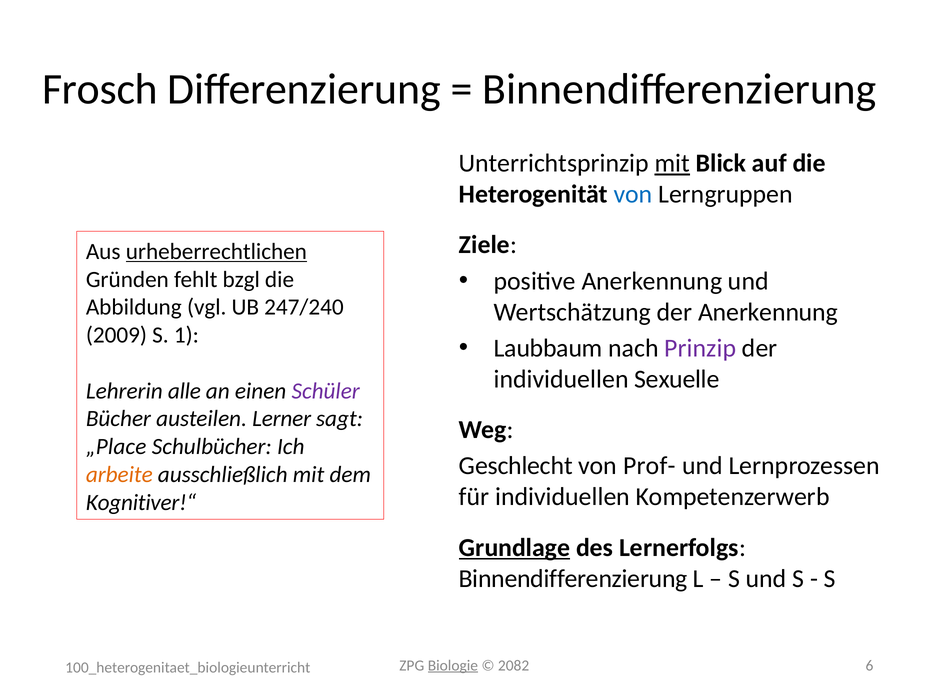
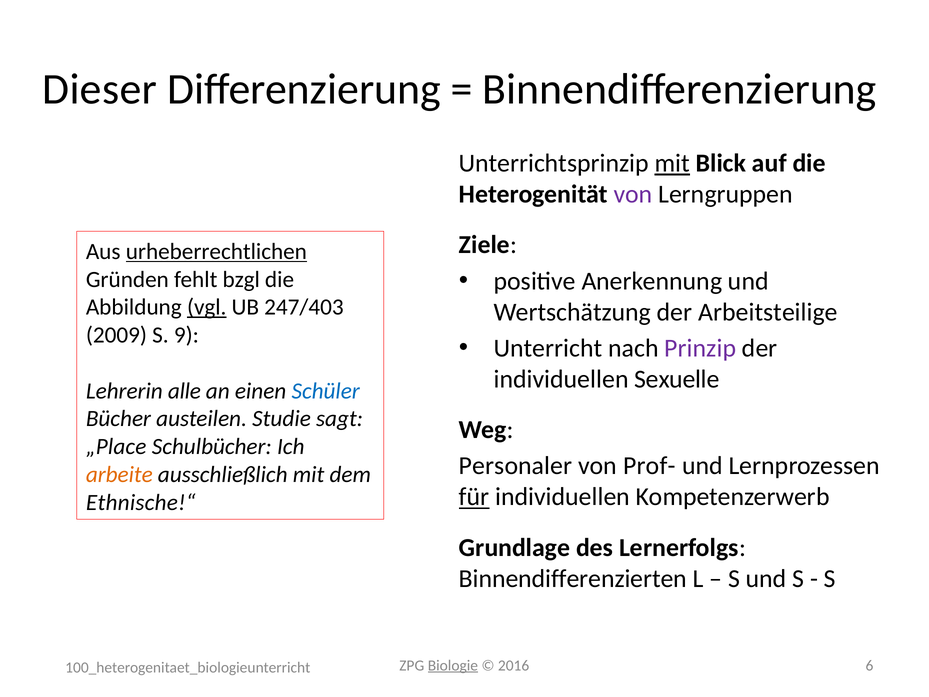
Frosch: Frosch -> Dieser
von at (633, 194) colour: blue -> purple
vgl underline: none -> present
247/240: 247/240 -> 247/403
der Anerkennung: Anerkennung -> Arbeitsteilige
1: 1 -> 9
Laubbaum: Laubbaum -> Unterricht
Schüler colour: purple -> blue
Lerner: Lerner -> Studie
Geschlecht: Geschlecht -> Personaler
für underline: none -> present
Kognitiver!“: Kognitiver!“ -> Ethnische!“
Grundlage underline: present -> none
Binnendifferenzierung at (573, 578): Binnendifferenzierung -> Binnendifferenzierten
2082: 2082 -> 2016
